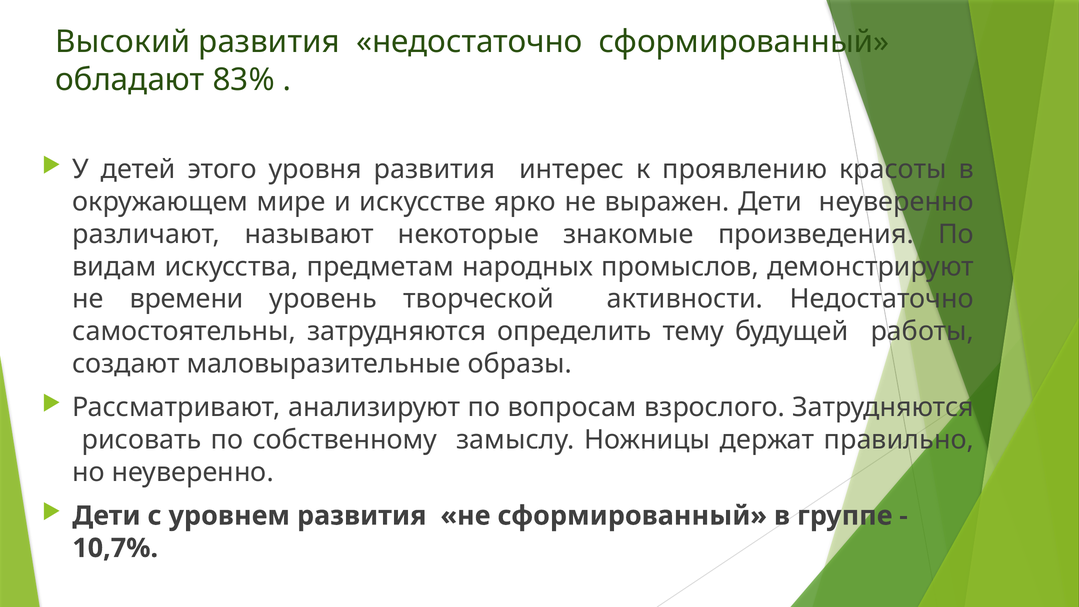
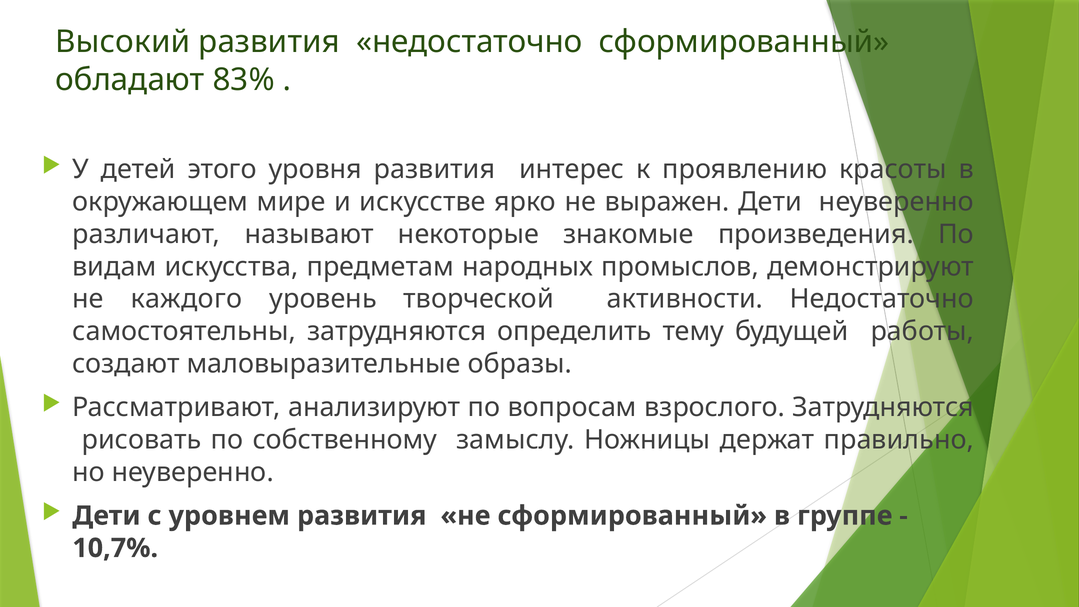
времени: времени -> каждого
